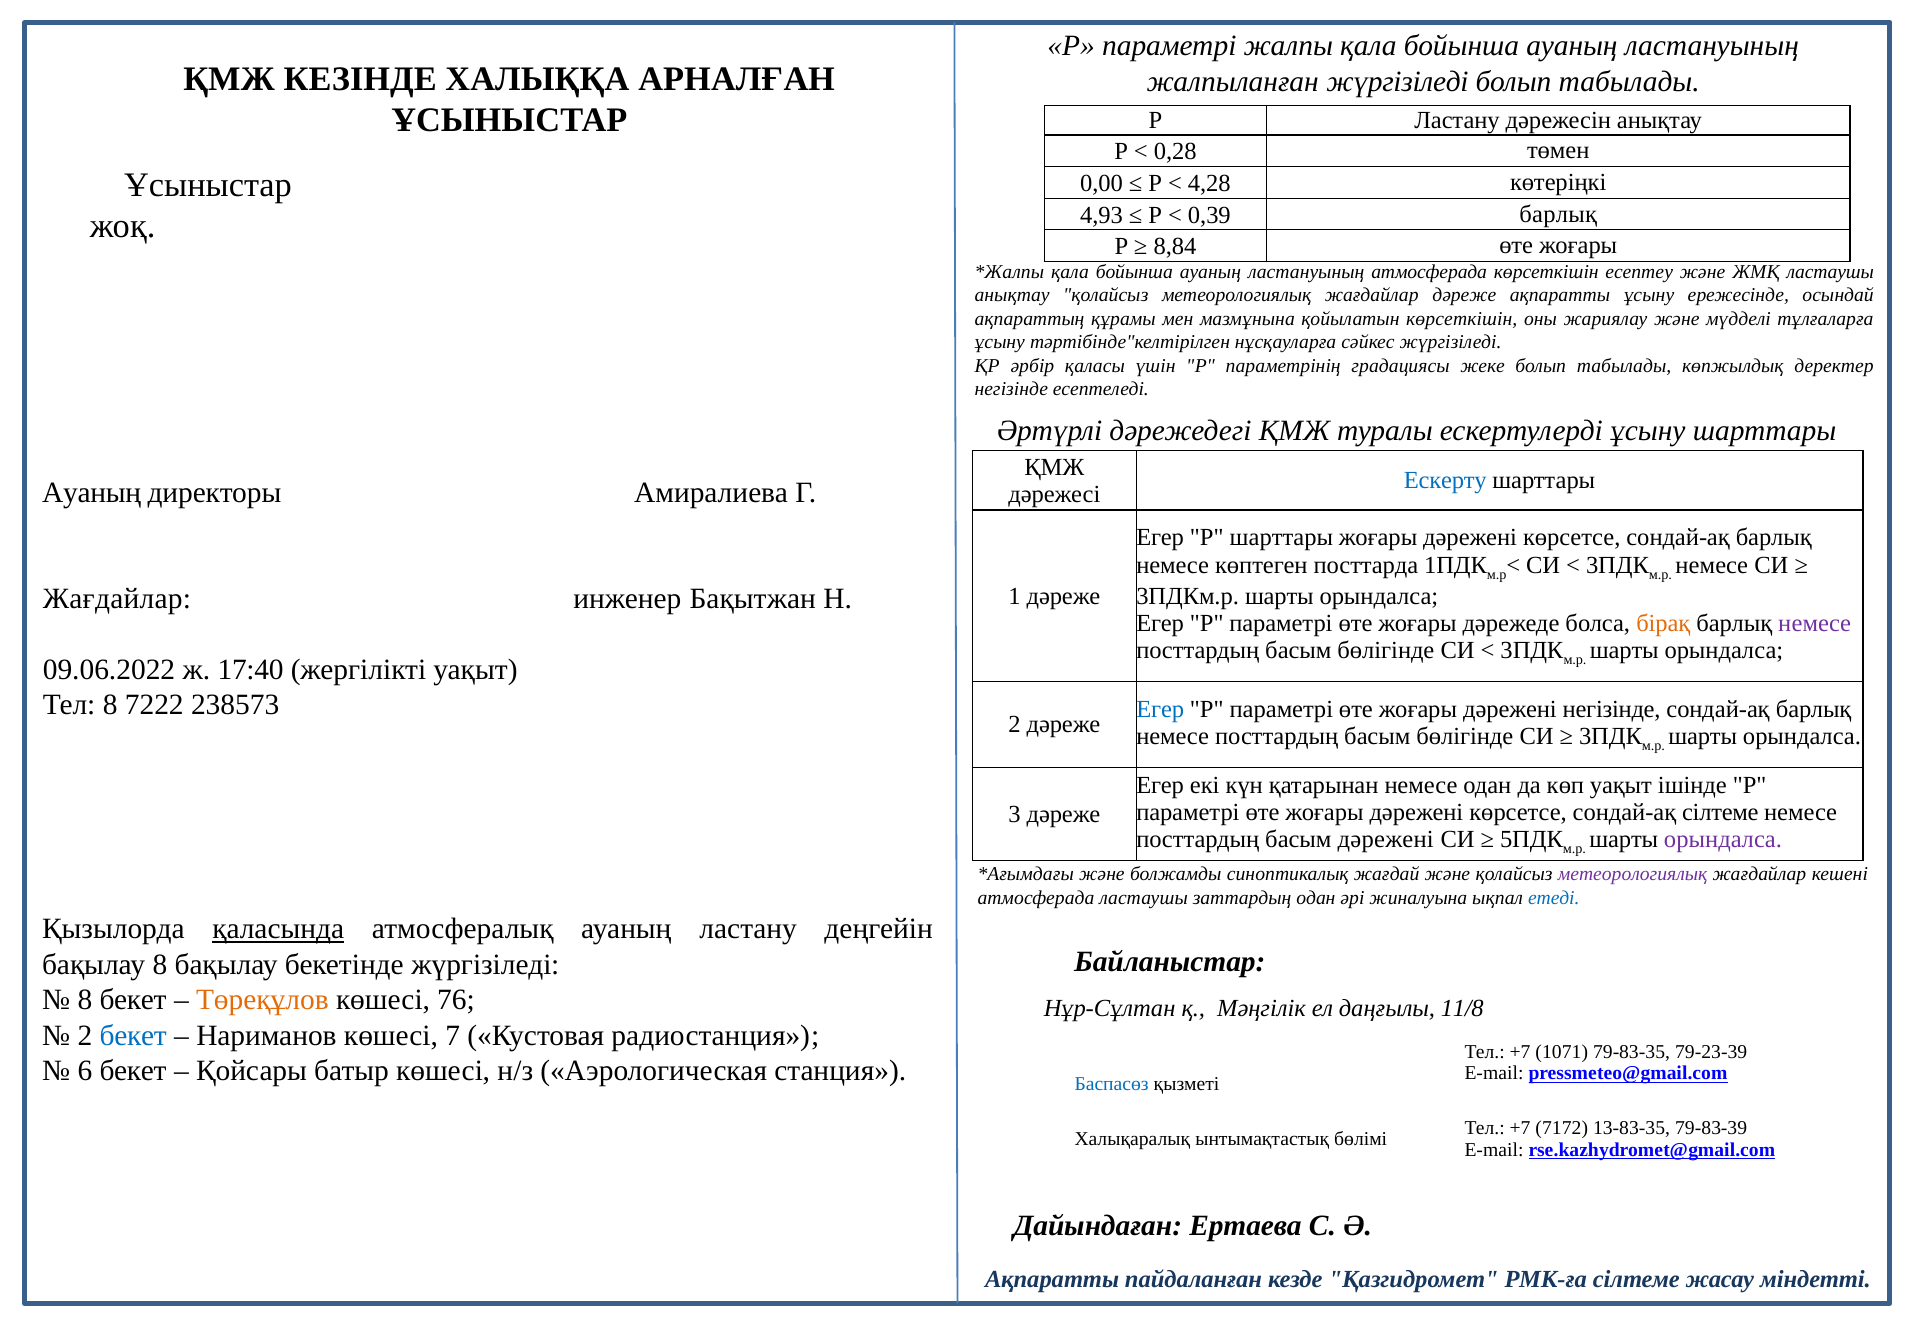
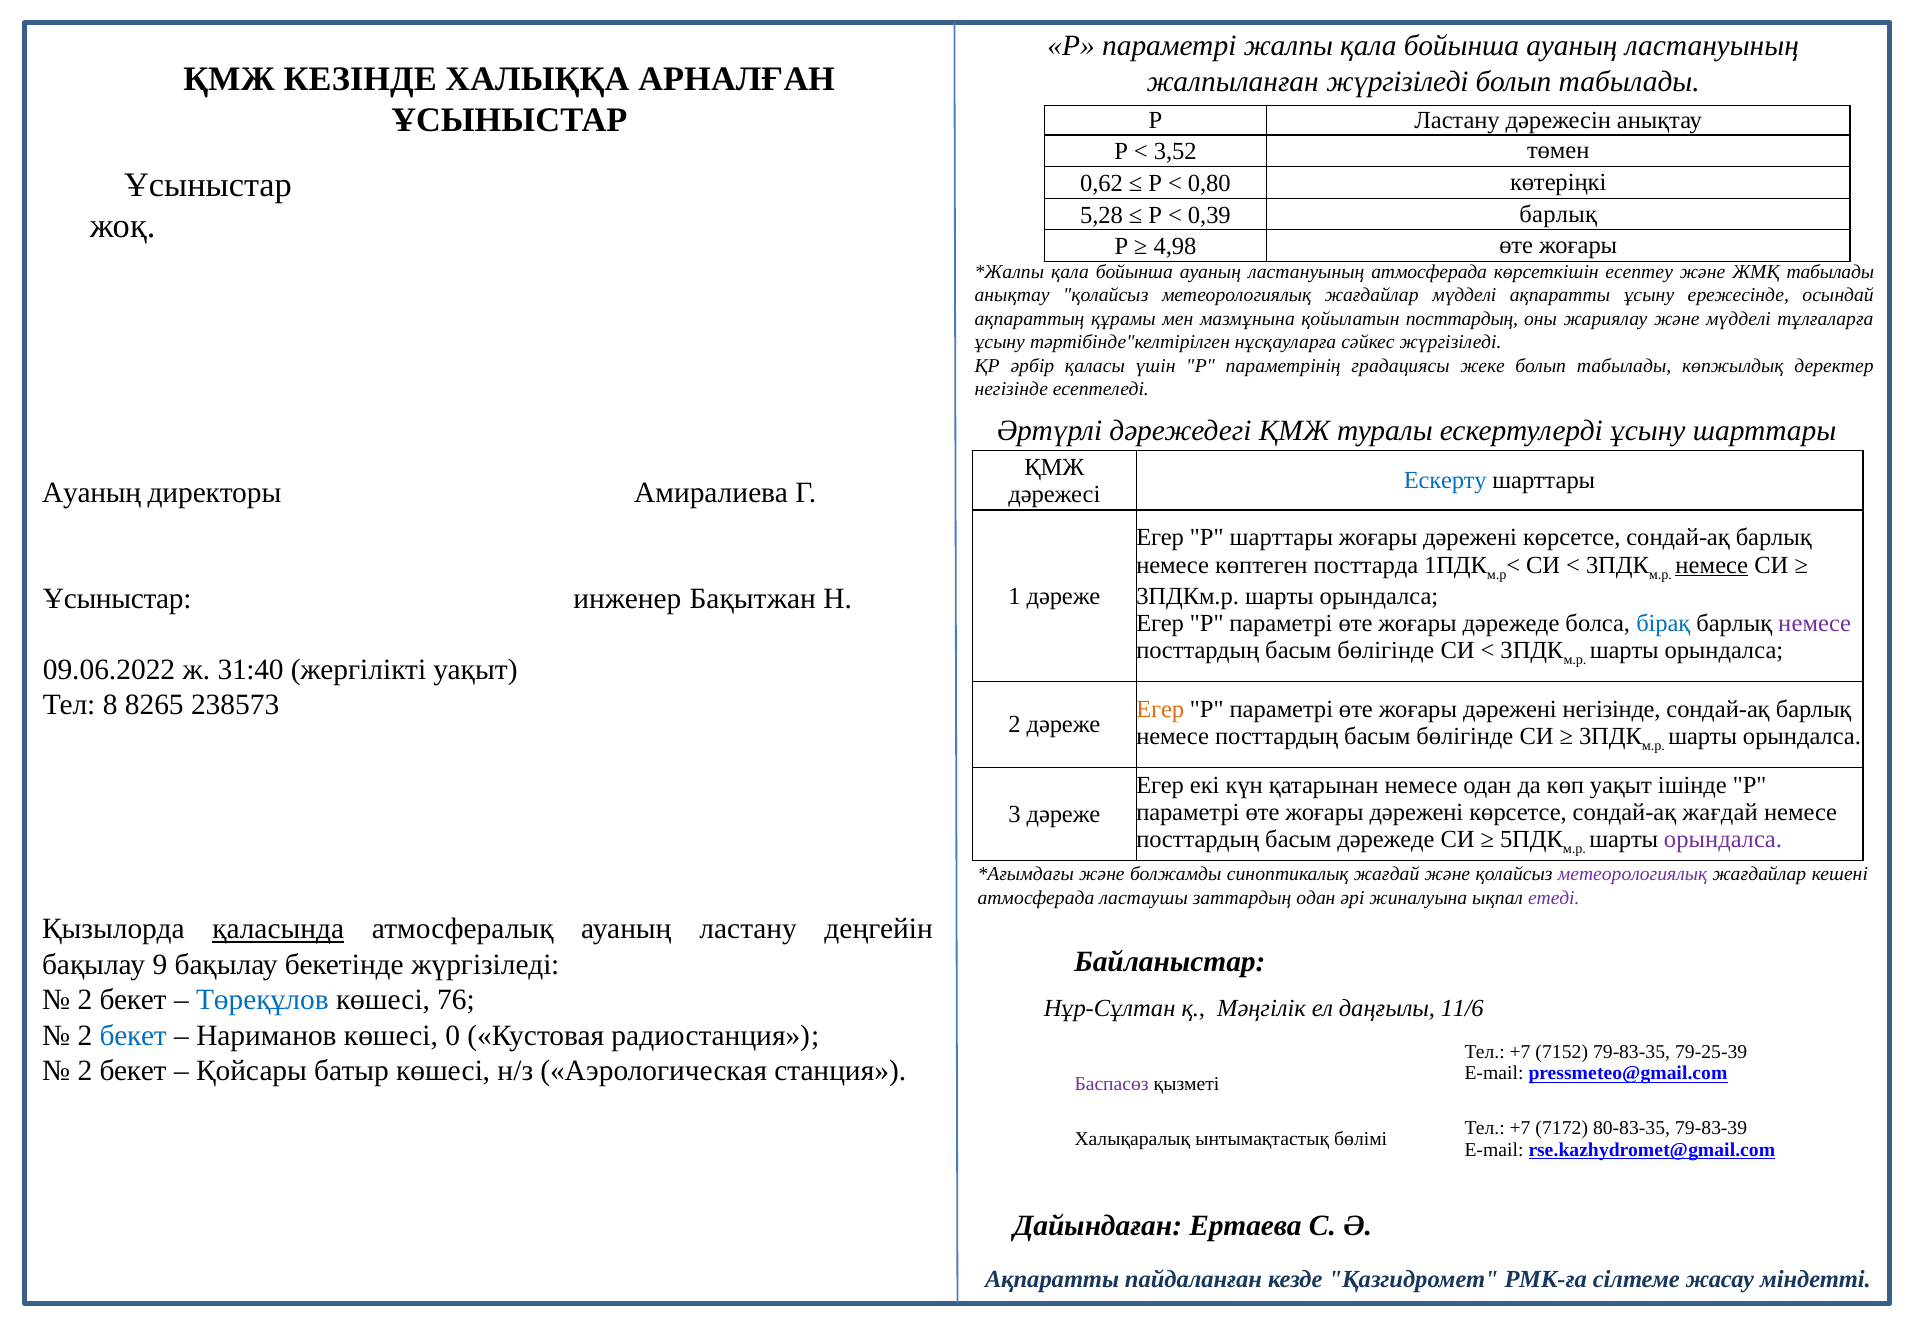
0,28: 0,28 -> 3,52
0,00: 0,00 -> 0,62
4,28: 4,28 -> 0,80
4,93: 4,93 -> 5,28
8,84: 8,84 -> 4,98
ЖМҚ ластаушы: ластаушы -> табылады
жағдайлар дәреже: дәреже -> мүдделі
қойылатын көрсеткішін: көрсеткішін -> посттардың
немесе at (1712, 565) underline: none -> present
Жағдайлар at (117, 599): Жағдайлар -> Ұсыныстар
бірақ colour: orange -> blue
17:40: 17:40 -> 31:40
7222: 7222 -> 8265
Егер at (1160, 709) colour: blue -> orange
сондай-ақ сілтеме: сілтеме -> жағдай
басым дәрежені: дәрежені -> дәрежеде
етеді colour: blue -> purple
бақылау 8: 8 -> 9
8 at (85, 1000): 8 -> 2
Төреқұлов colour: orange -> blue
11/8: 11/8 -> 11/6
7: 7 -> 0
1071: 1071 -> 7152
79-23-39: 79-23-39 -> 79-25-39
6 at (85, 1071): 6 -> 2
Баспасөз colour: blue -> purple
13-83-35: 13-83-35 -> 80-83-35
